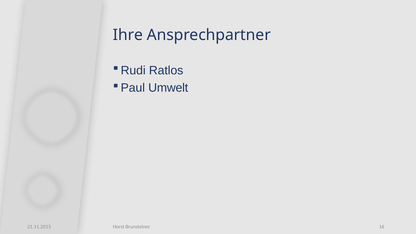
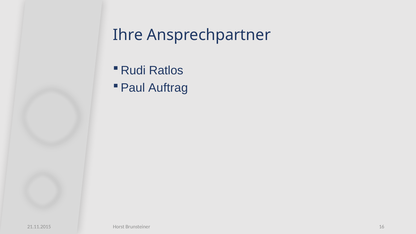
Umwelt: Umwelt -> Auftrag
